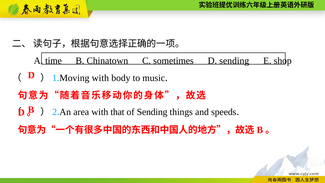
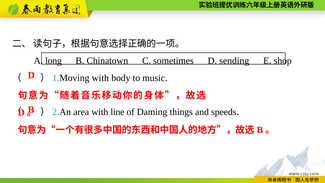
time: time -> long
that: that -> line
of Sending: Sending -> Daming
